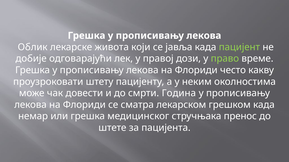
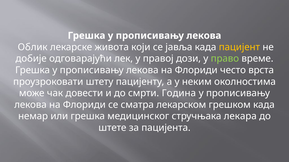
пацијент colour: light green -> yellow
какву: какву -> врста
пренос: пренос -> лекара
